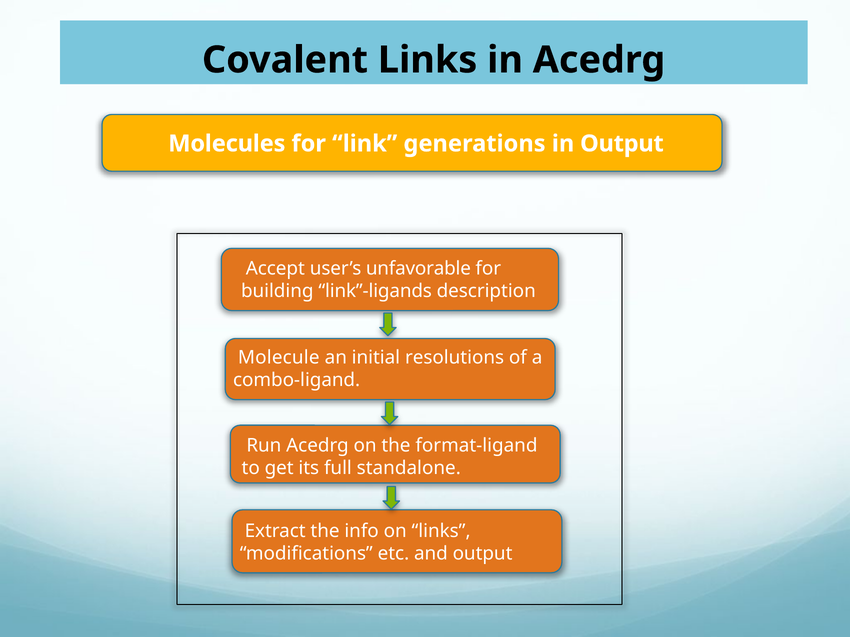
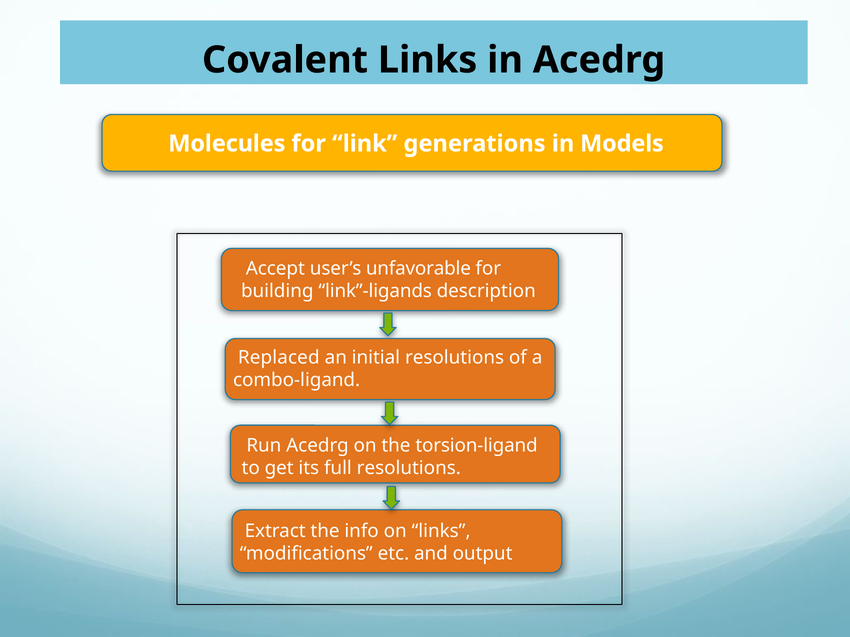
in Output: Output -> Models
Molecule: Molecule -> Replaced
format-ligand: format-ligand -> torsion-ligand
full standalone: standalone -> resolutions
